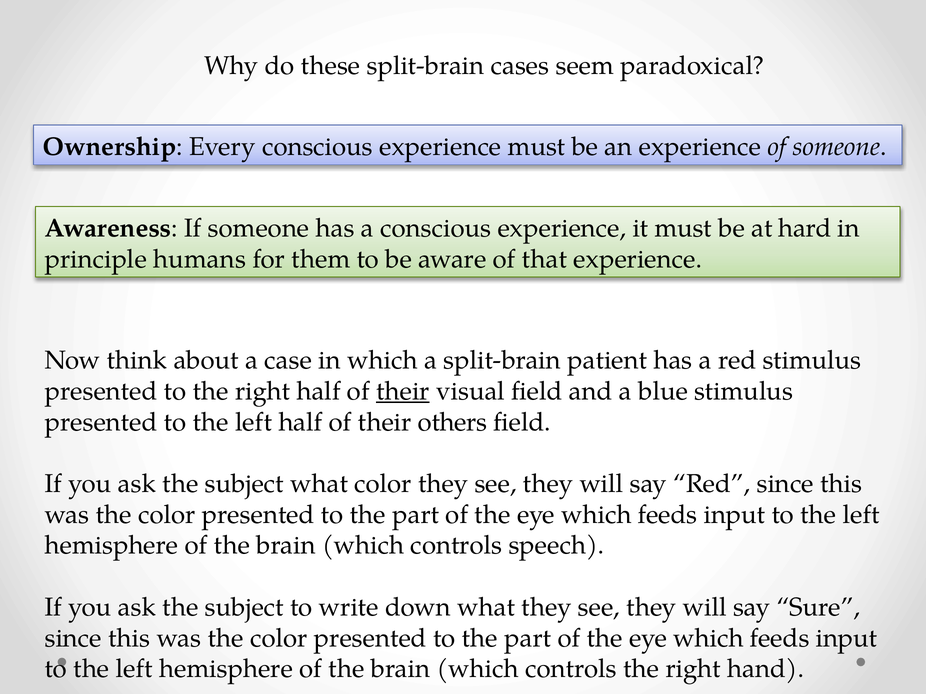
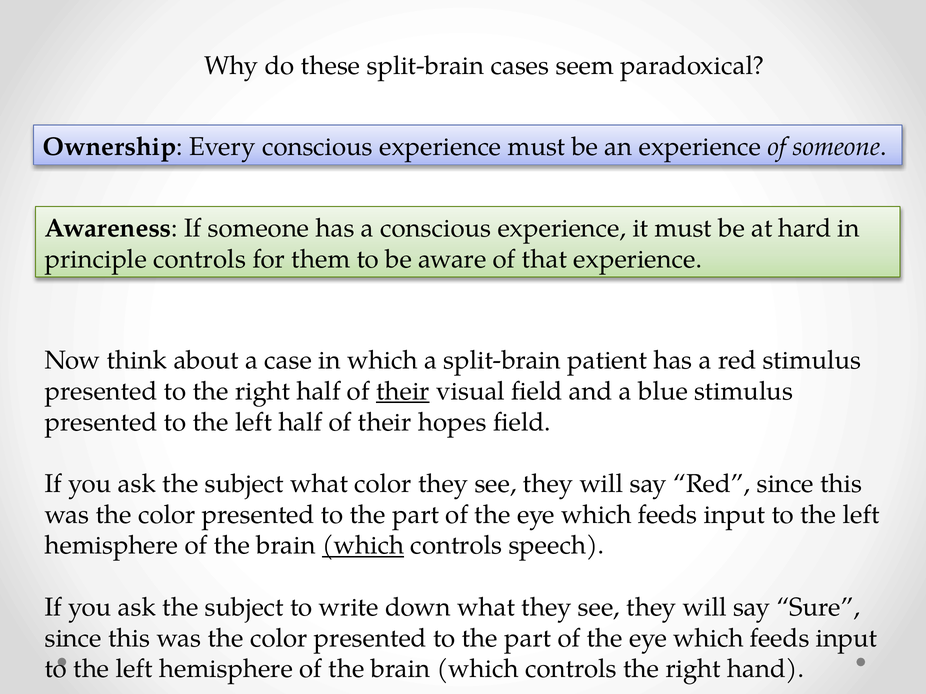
principle humans: humans -> controls
others: others -> hopes
which at (363, 546) underline: none -> present
